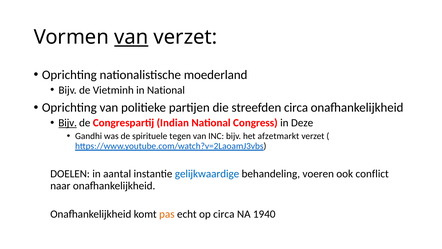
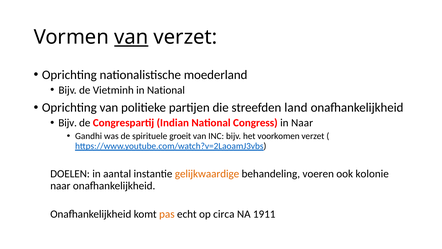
streefden circa: circa -> land
Bijv at (68, 123) underline: present -> none
in Deze: Deze -> Naar
tegen: tegen -> groeit
afzetmarkt: afzetmarkt -> voorkomen
gelijkwaardige colour: blue -> orange
conflict: conflict -> kolonie
1940: 1940 -> 1911
